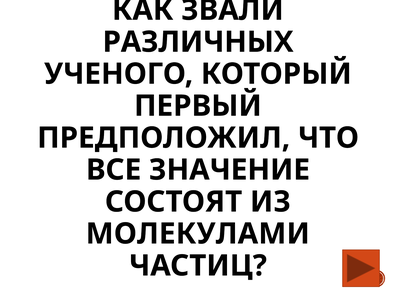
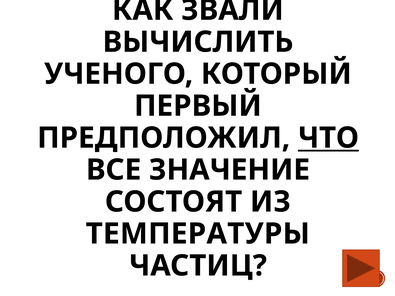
РАЗЛИЧНЫХ: РАЗЛИЧНЫХ -> ВЫЧИСЛИТЬ
ЧТО underline: none -> present
МОЛЕКУЛАМИ: МОЛЕКУЛАМИ -> ТЕМПЕРАТУРЫ
